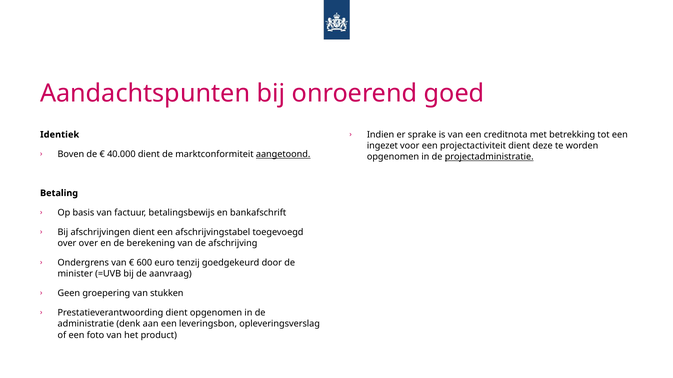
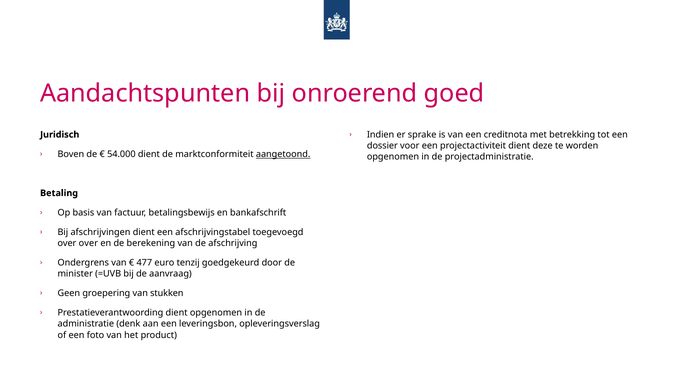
Identiek: Identiek -> Juridisch
ingezet: ingezet -> dossier
40.000: 40.000 -> 54.000
projectadministratie underline: present -> none
600: 600 -> 477
